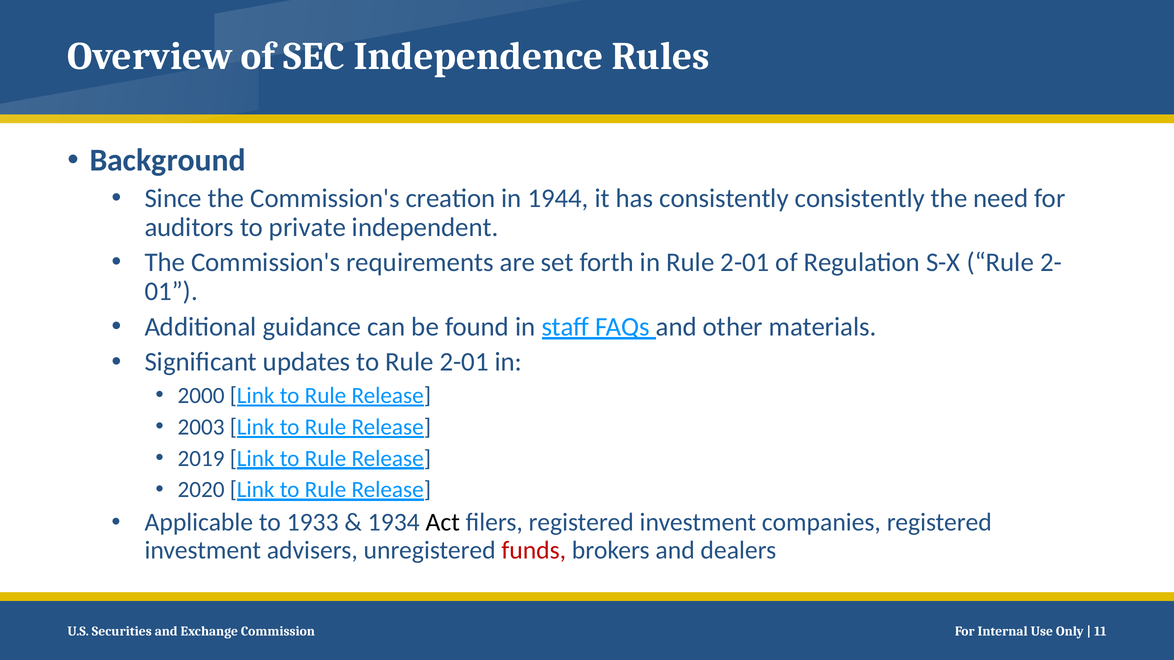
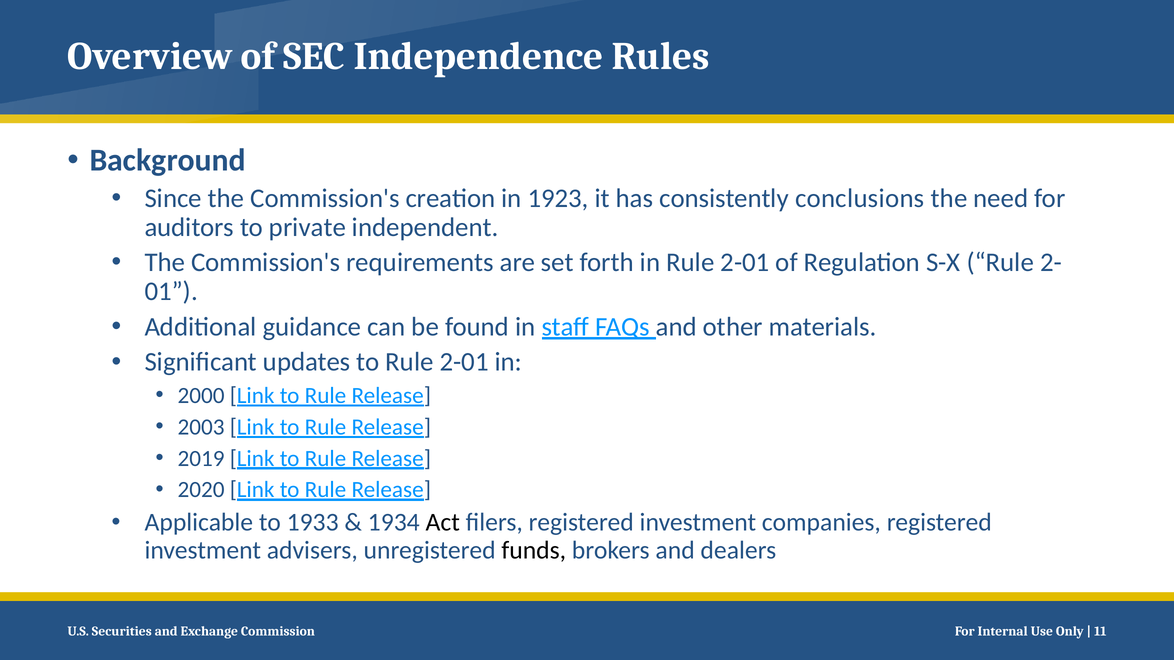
1944: 1944 -> 1923
consistently consistently: consistently -> conclusions
funds colour: red -> black
